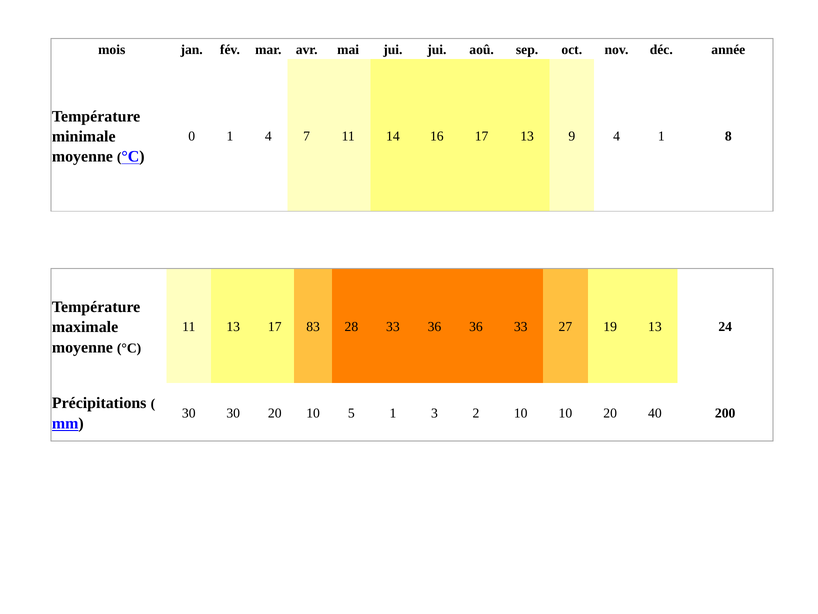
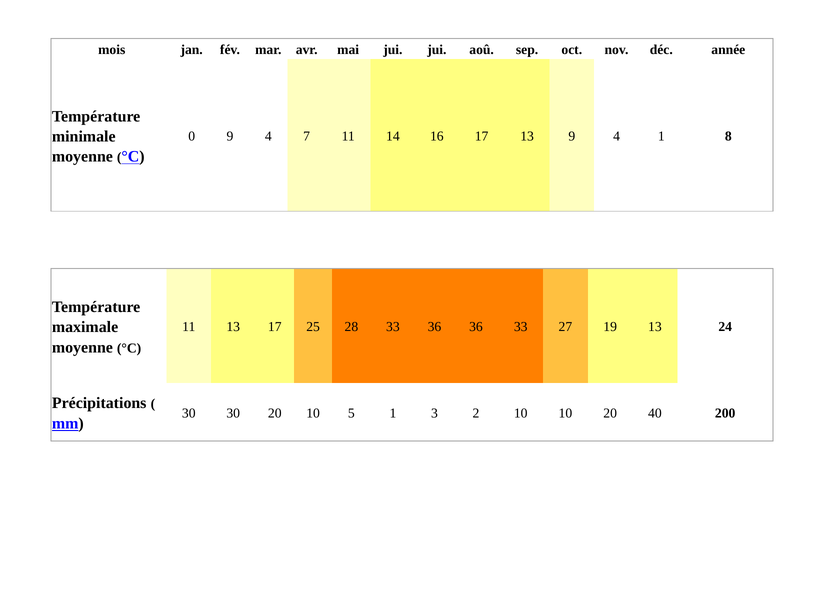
0 1: 1 -> 9
83: 83 -> 25
